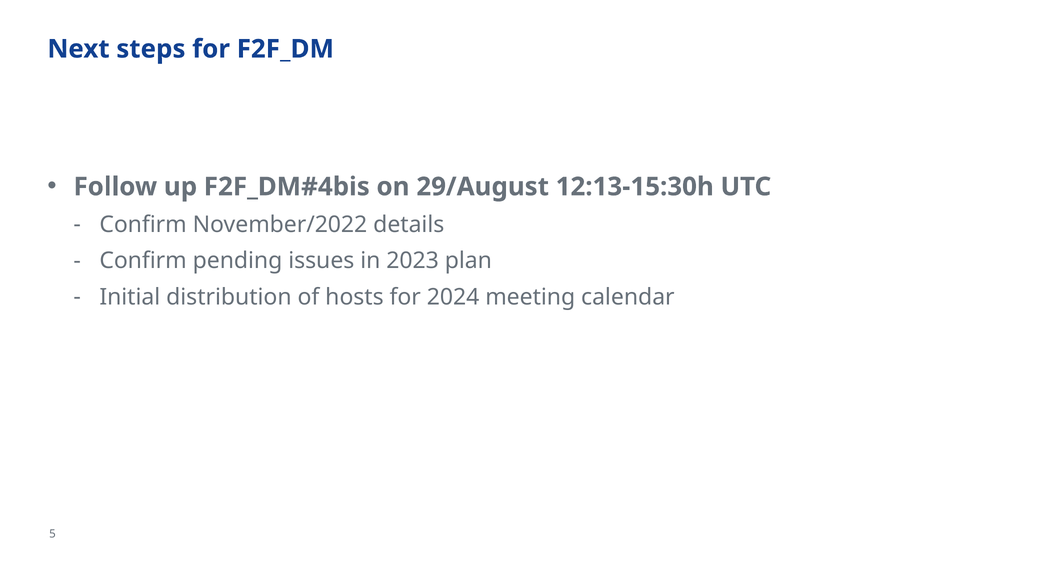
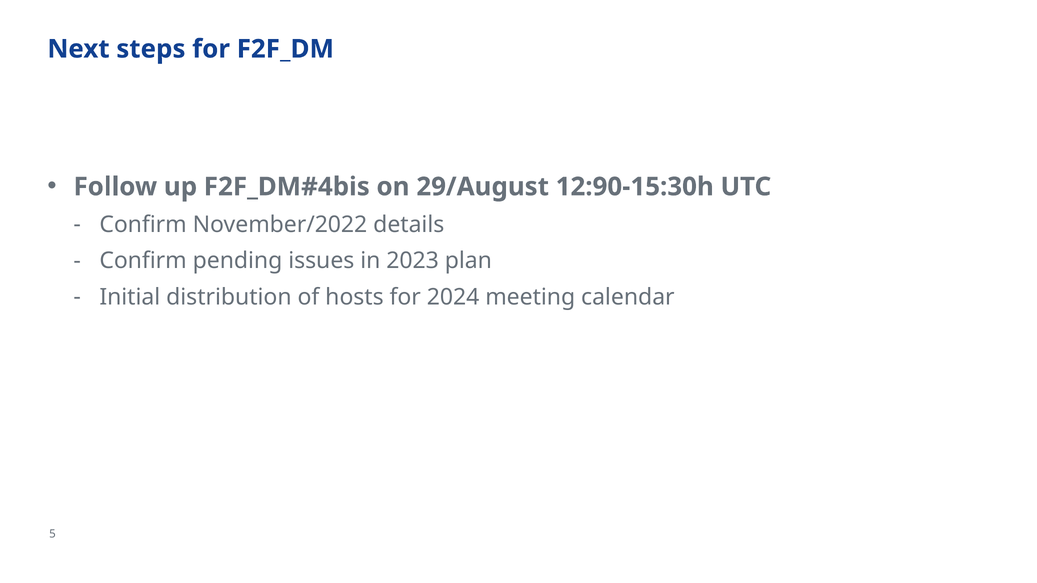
12:13-15:30h: 12:13-15:30h -> 12:90-15:30h
